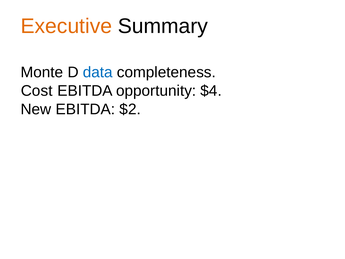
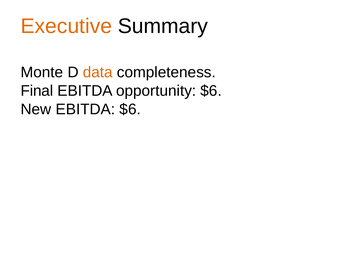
data colour: blue -> orange
Cost: Cost -> Final
opportunity $4: $4 -> $6
EBITDA $2: $2 -> $6
